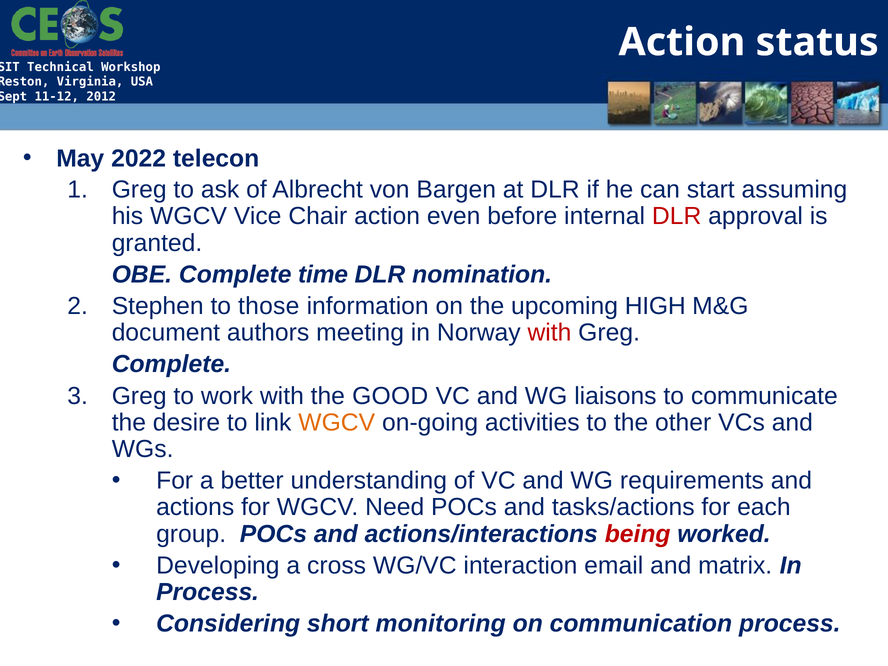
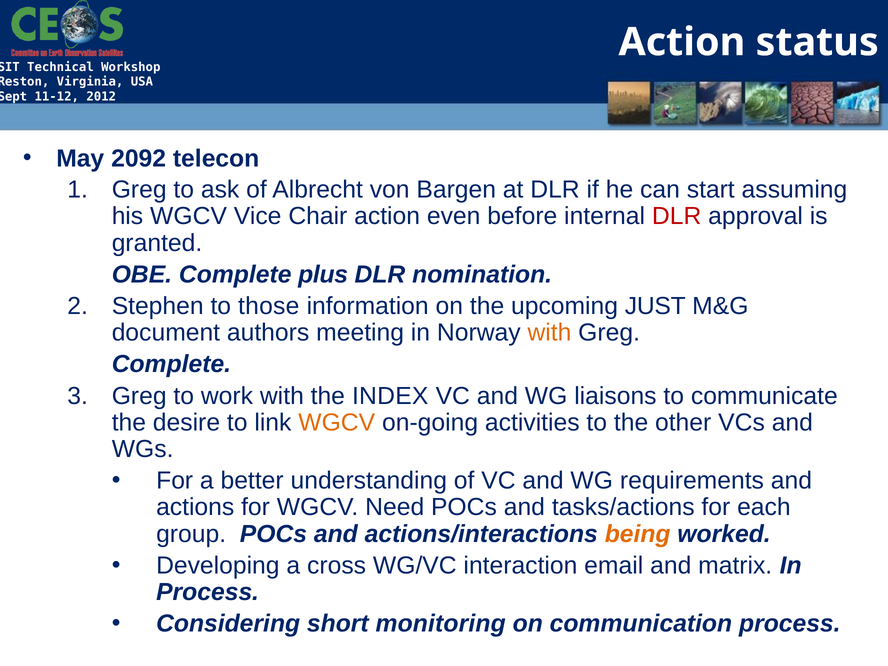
2022: 2022 -> 2092
time: time -> plus
HIGH: HIGH -> JUST
with at (549, 333) colour: red -> orange
GOOD: GOOD -> INDEX
being colour: red -> orange
